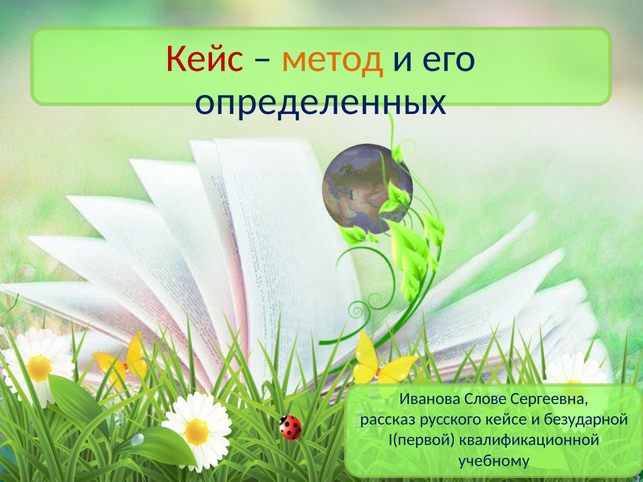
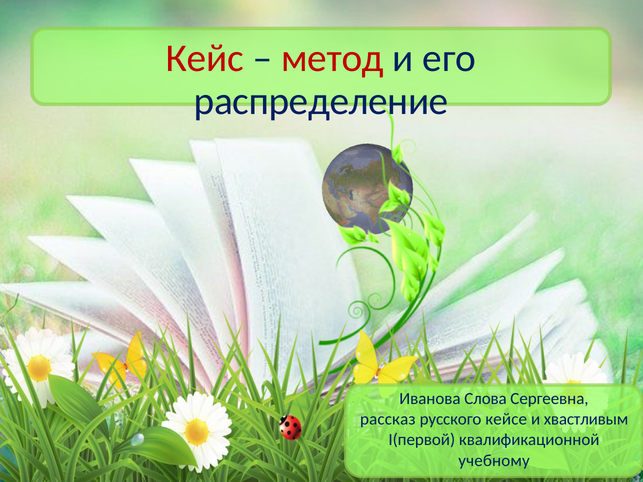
метод colour: orange -> red
определенных: определенных -> распределение
Слове: Слове -> Слова
безударной: безударной -> хвастливым
